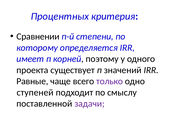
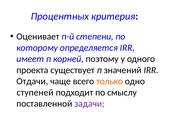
Сравнении: Сравнении -> Оценивает
Равные: Равные -> Отдачи
только colour: purple -> orange
